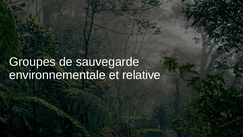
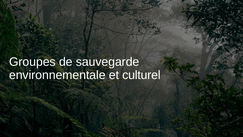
relative: relative -> culturel
